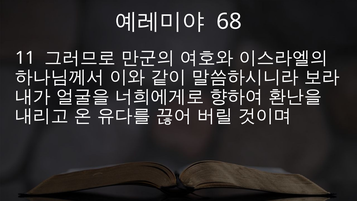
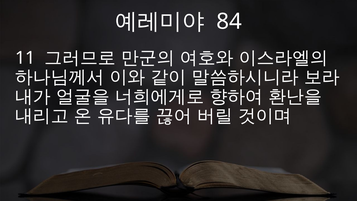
68: 68 -> 84
